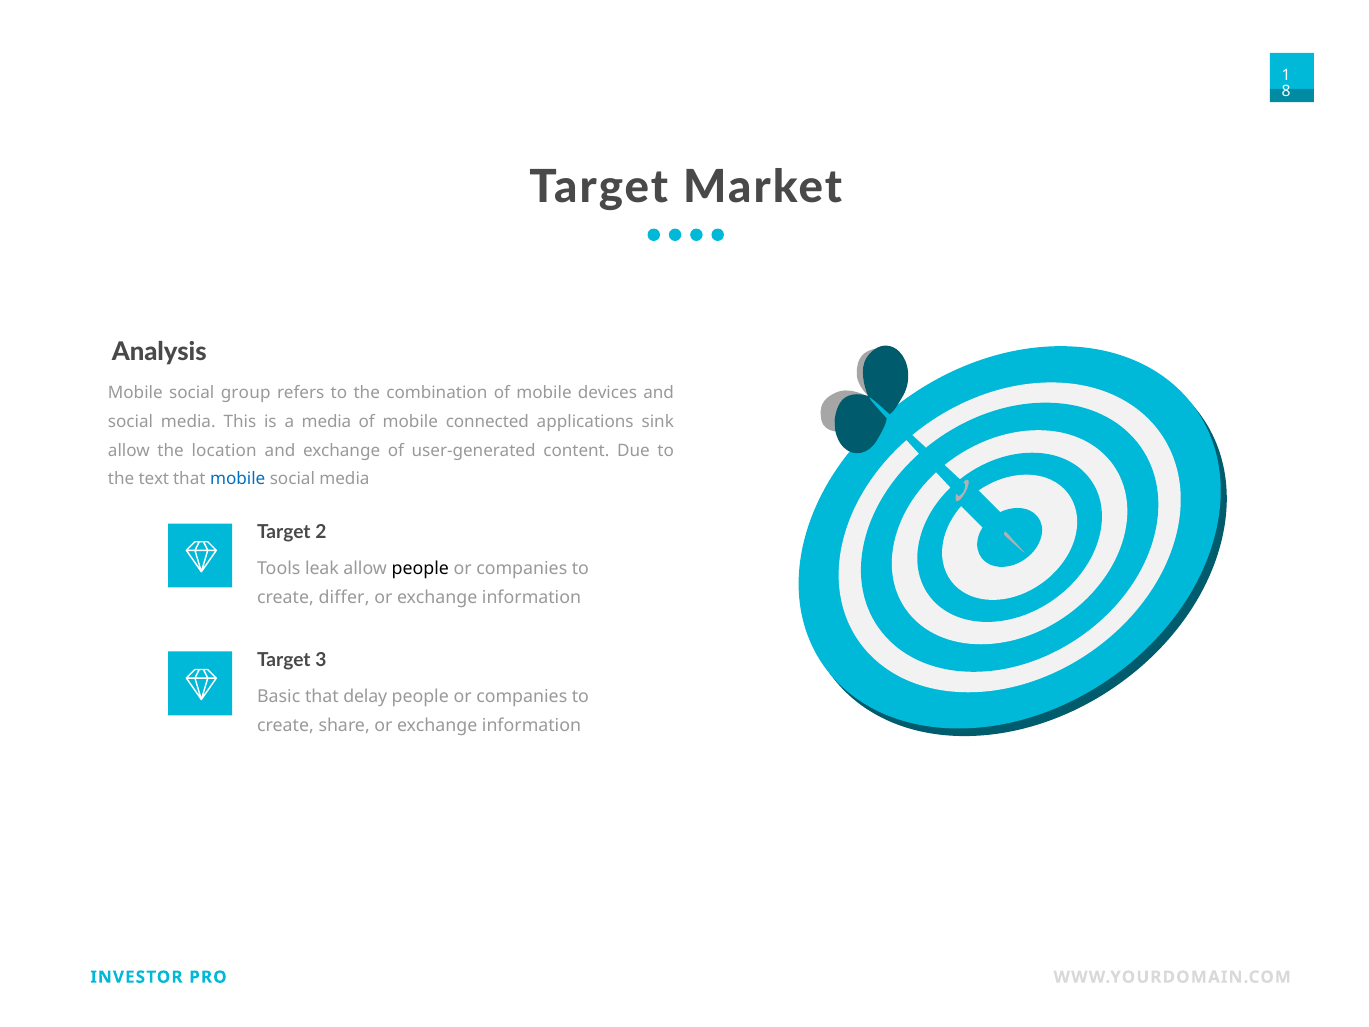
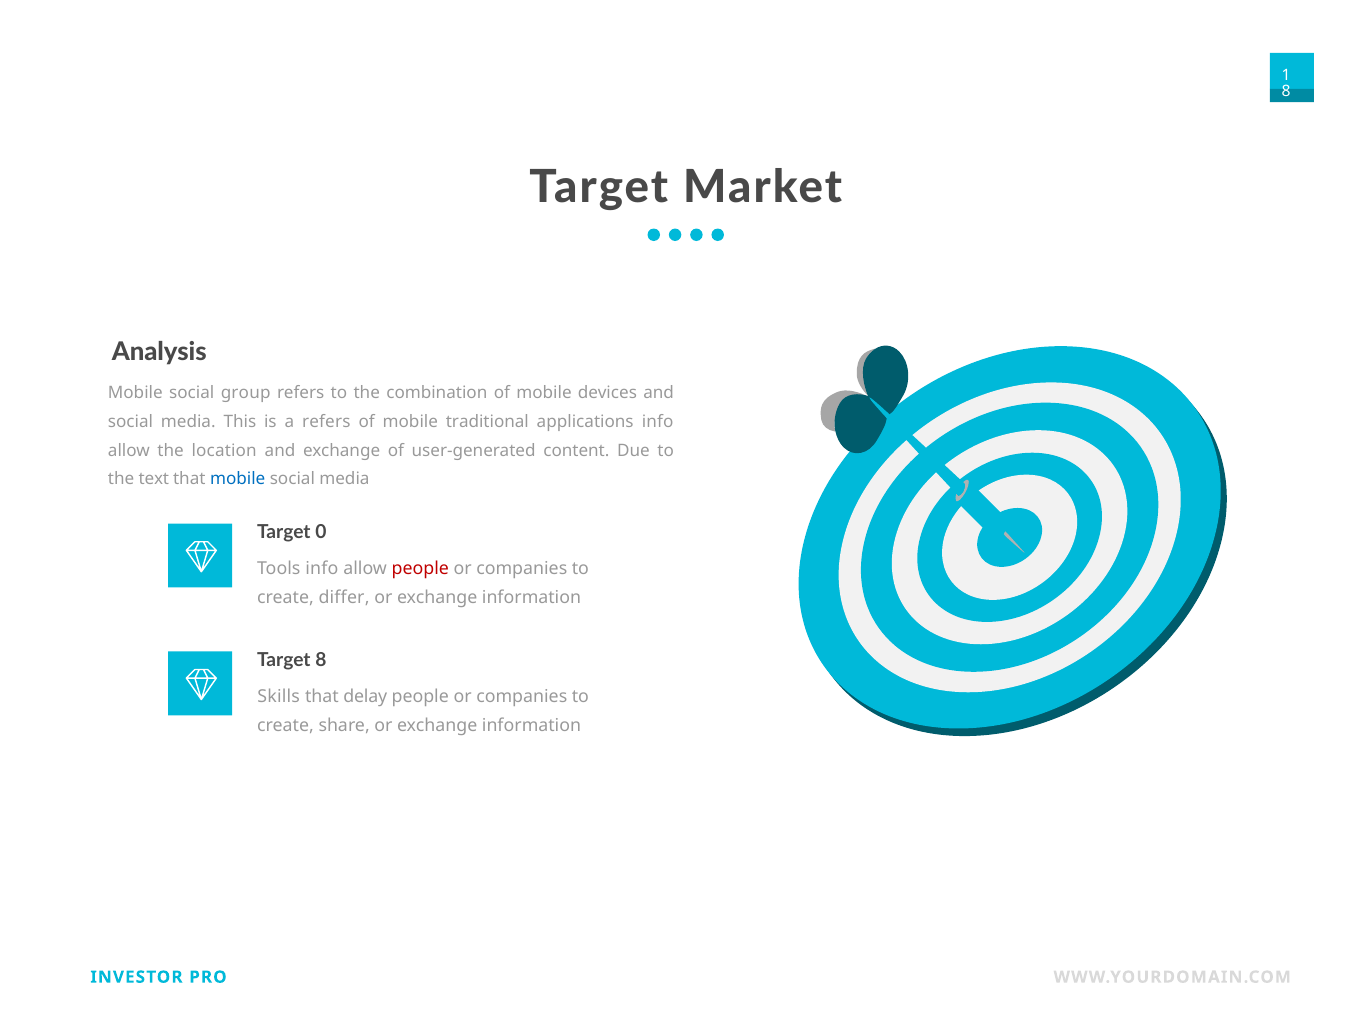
a media: media -> refers
connected: connected -> traditional
applications sink: sink -> info
2: 2 -> 0
Tools leak: leak -> info
people at (420, 569) colour: black -> red
Target 3: 3 -> 8
Basic: Basic -> Skills
